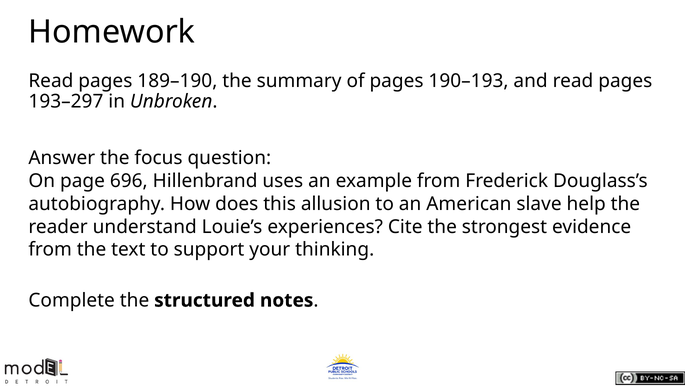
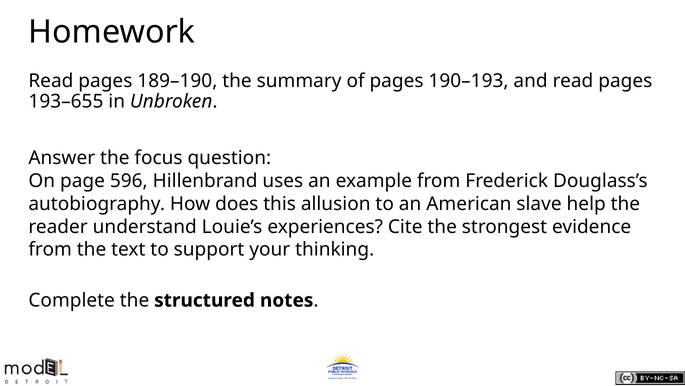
193–297: 193–297 -> 193–655
696: 696 -> 596
